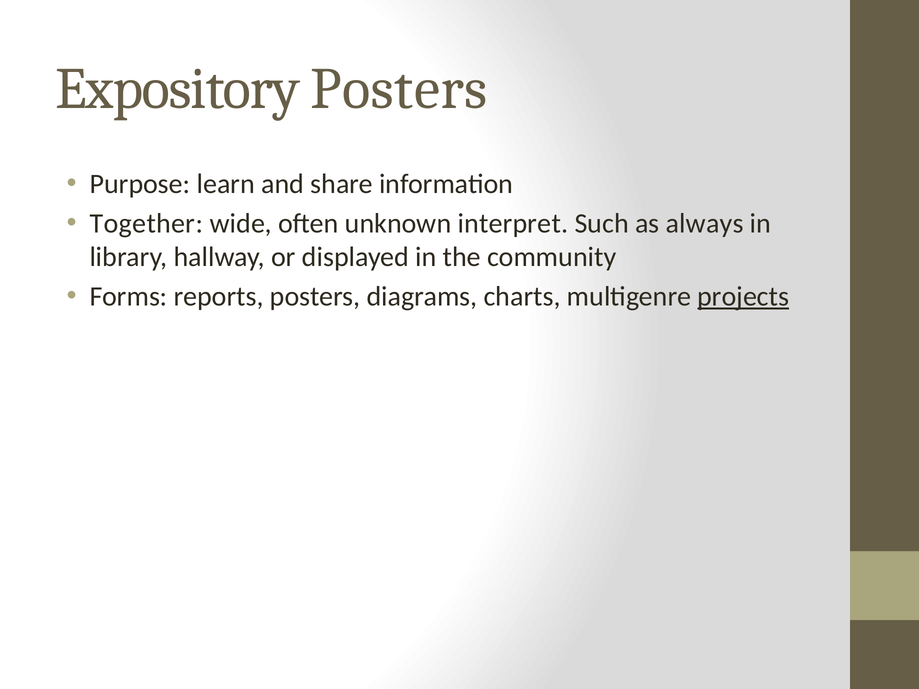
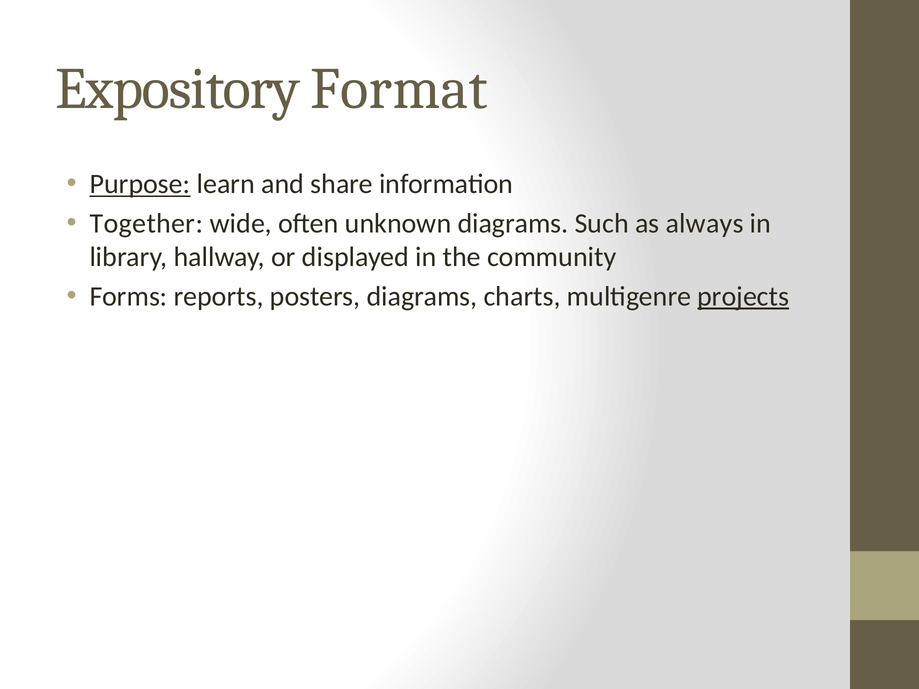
Expository Posters: Posters -> Format
Purpose underline: none -> present
unknown interpret: interpret -> diagrams
